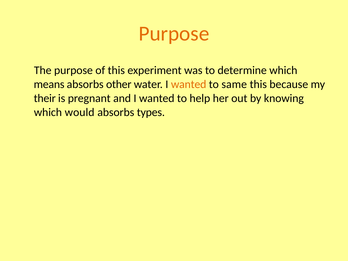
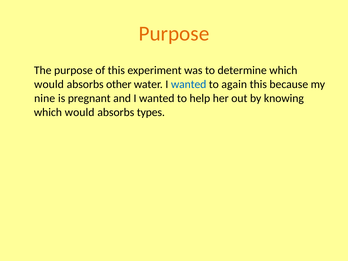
means at (49, 84): means -> would
wanted at (189, 84) colour: orange -> blue
same: same -> again
their: their -> nine
